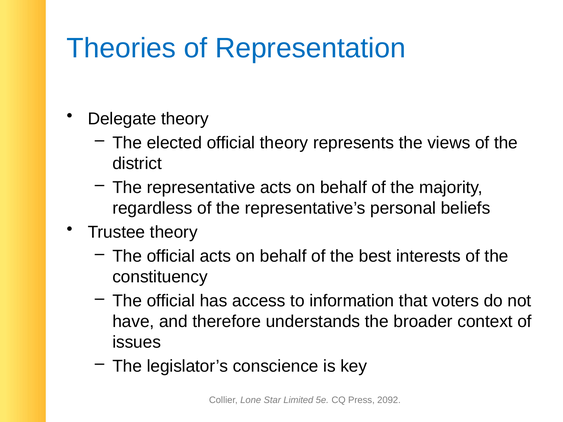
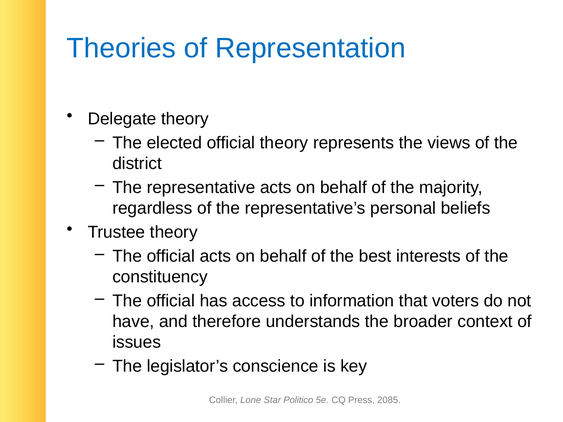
Limited: Limited -> Politico
2092: 2092 -> 2085
